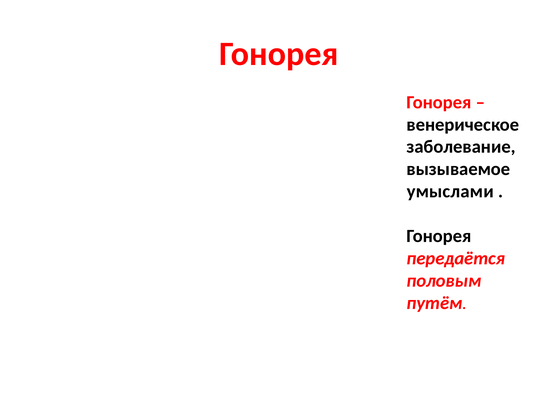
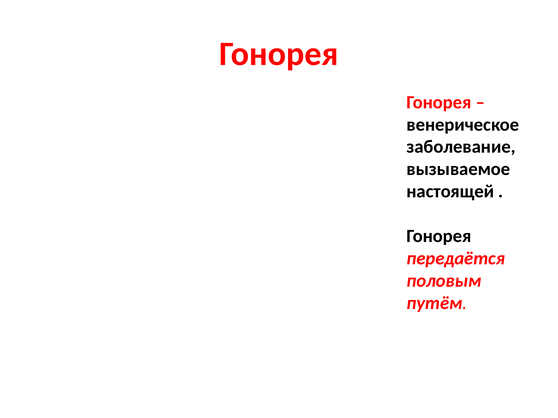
умыслами: умыслами -> настоящей
